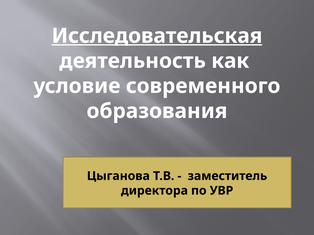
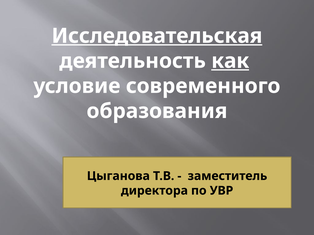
как underline: none -> present
